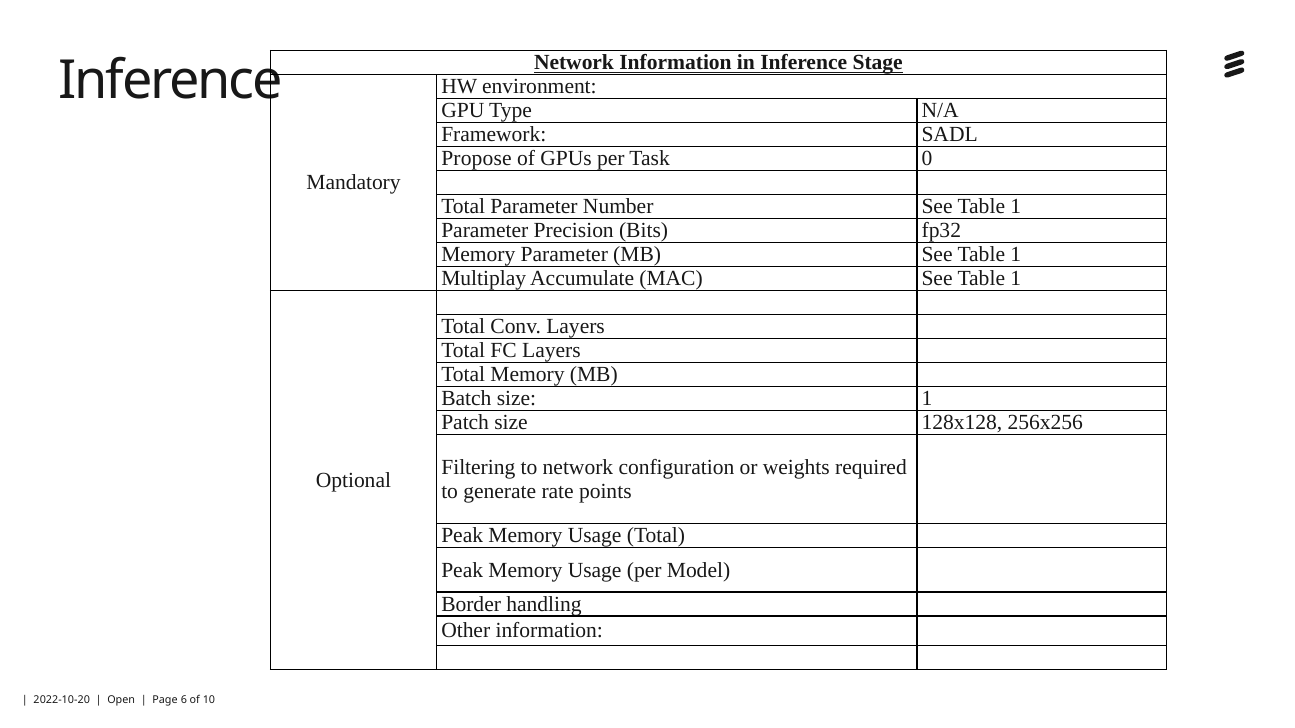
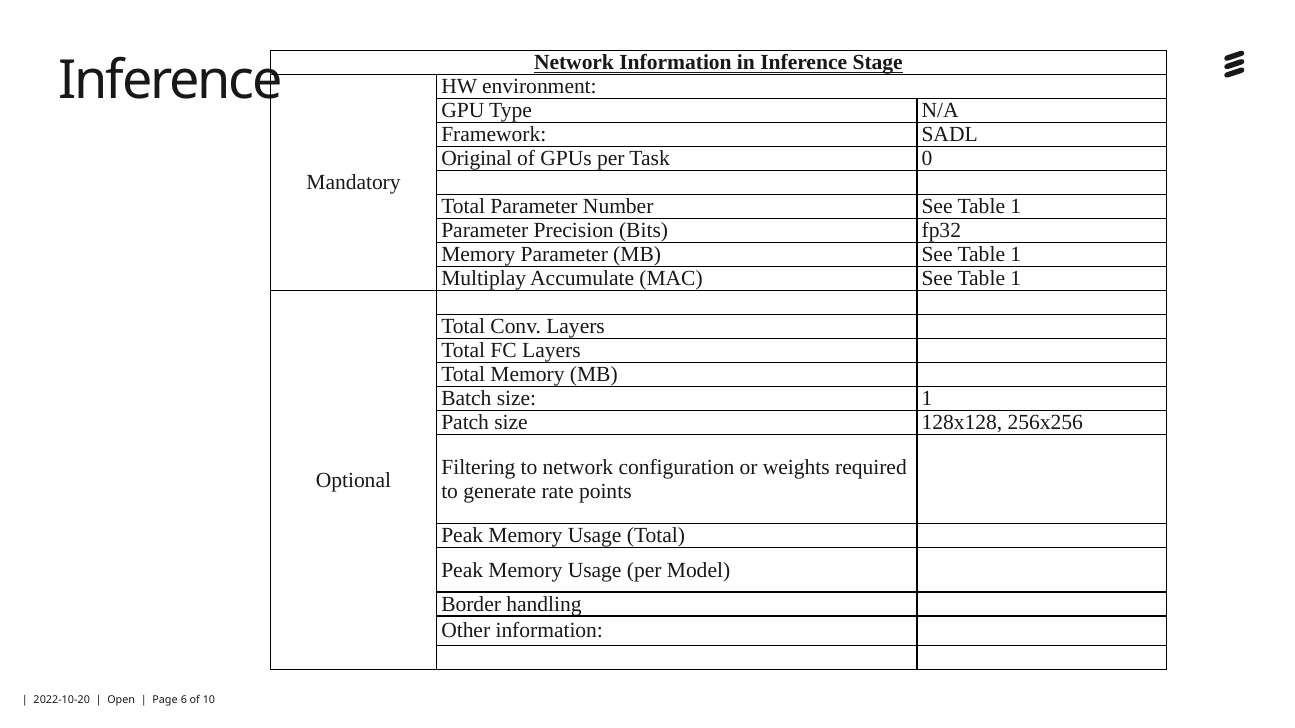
Propose: Propose -> Original
